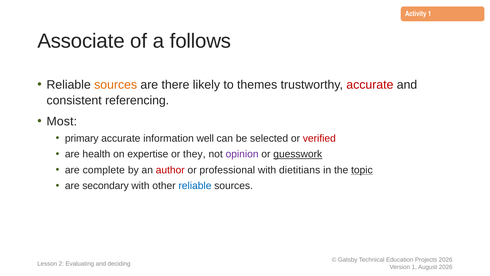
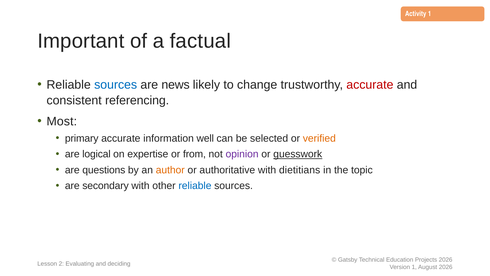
Associate: Associate -> Important
follows: follows -> factual
sources at (116, 85) colour: orange -> blue
there: there -> news
themes: themes -> change
verified colour: red -> orange
health: health -> logical
they: they -> from
complete: complete -> questions
author colour: red -> orange
professional: professional -> authoritative
topic underline: present -> none
